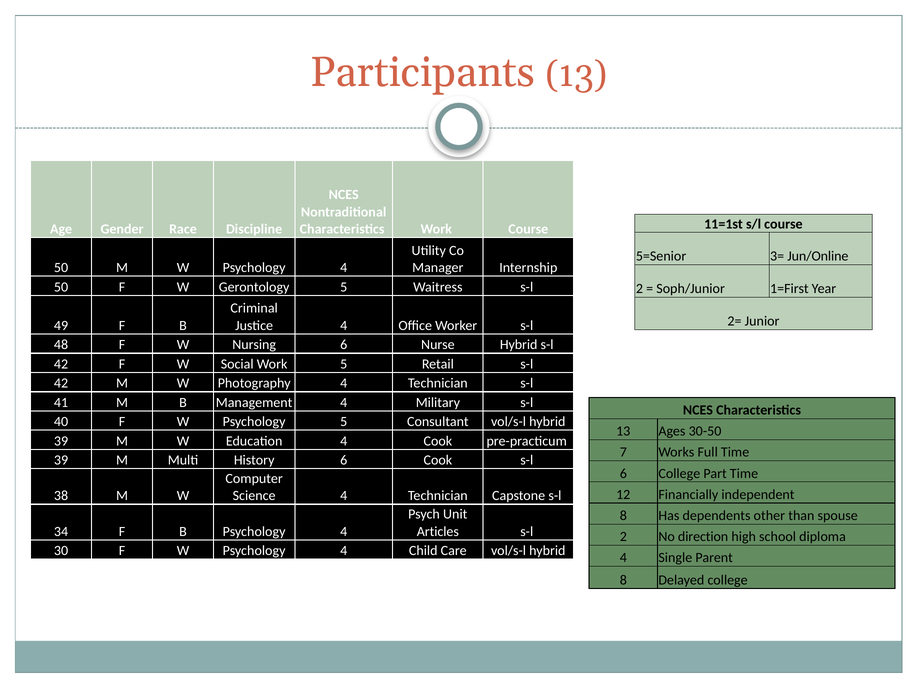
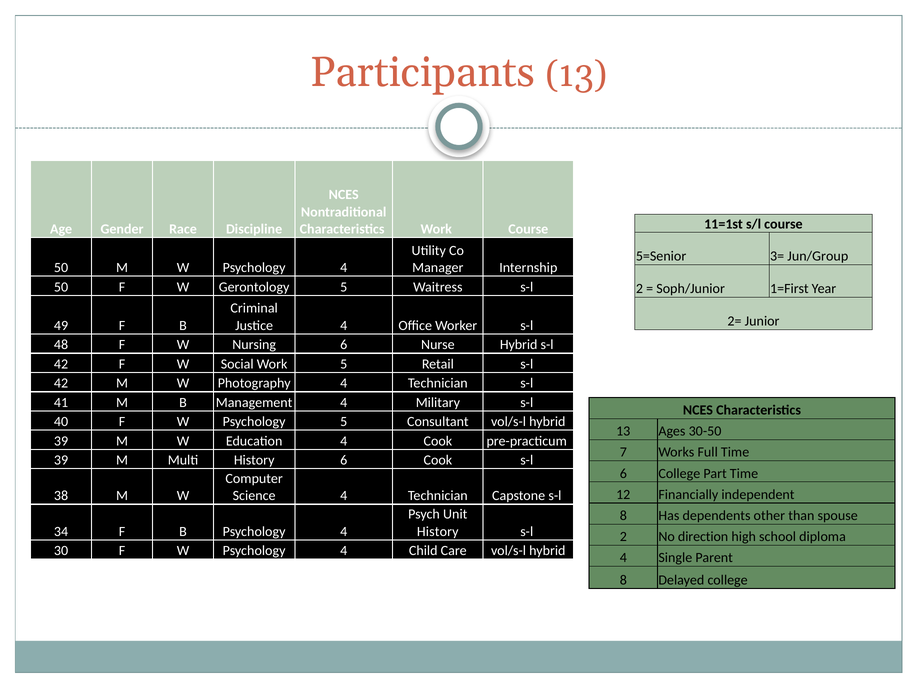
Jun/Online: Jun/Online -> Jun/Group
Articles at (438, 532): Articles -> History
